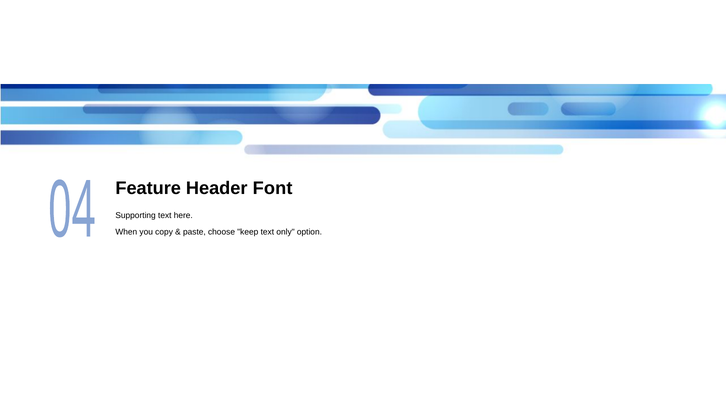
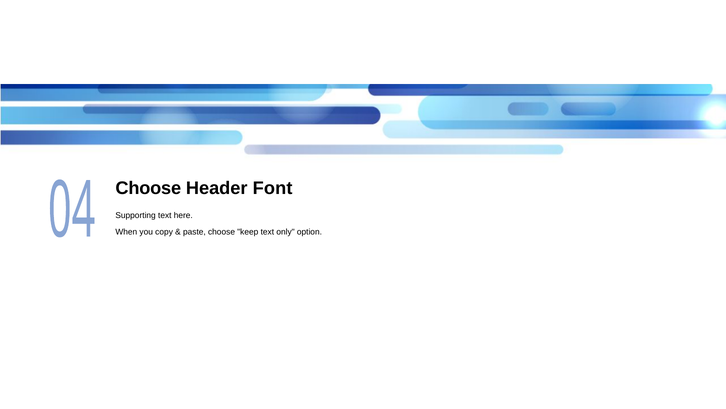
Feature at (148, 188): Feature -> Choose
